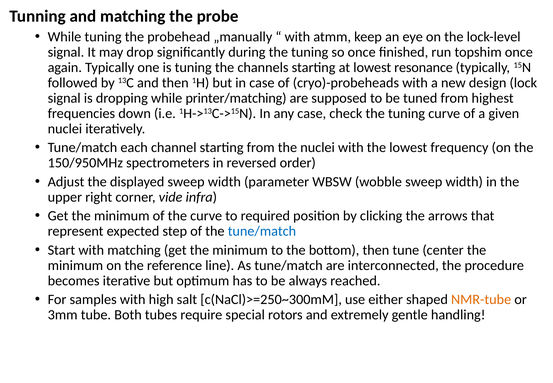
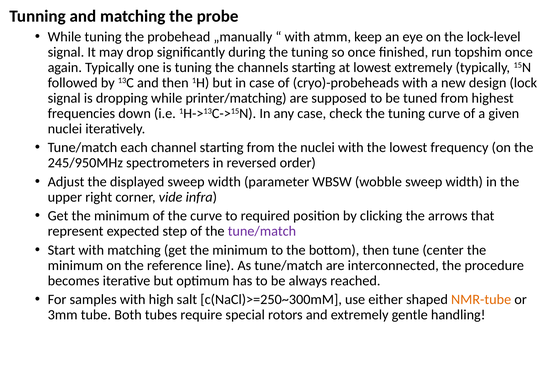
lowest resonance: resonance -> extremely
150/950MHz: 150/950MHz -> 245/950MHz
tune/match at (262, 231) colour: blue -> purple
